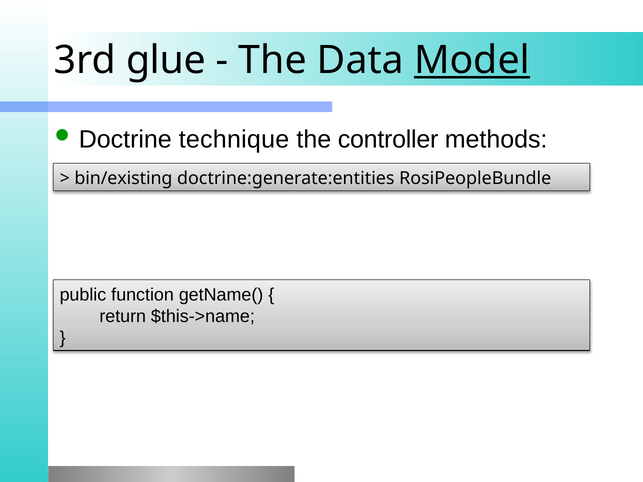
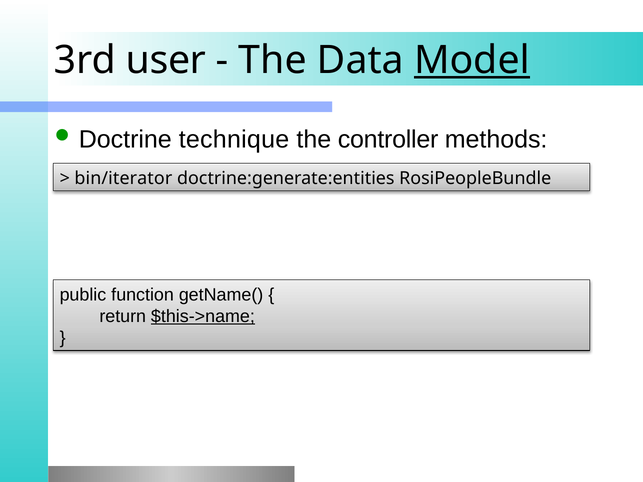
glue: glue -> user
bin/existing: bin/existing -> bin/iterator
$this->name underline: none -> present
